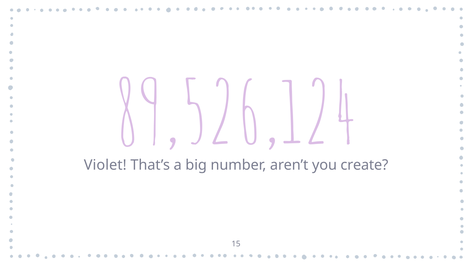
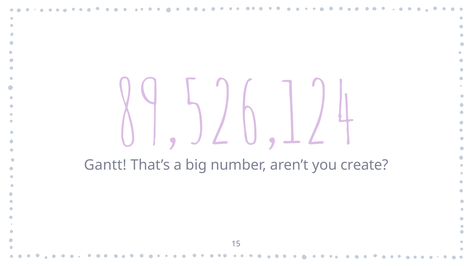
Violet: Violet -> Gantt
